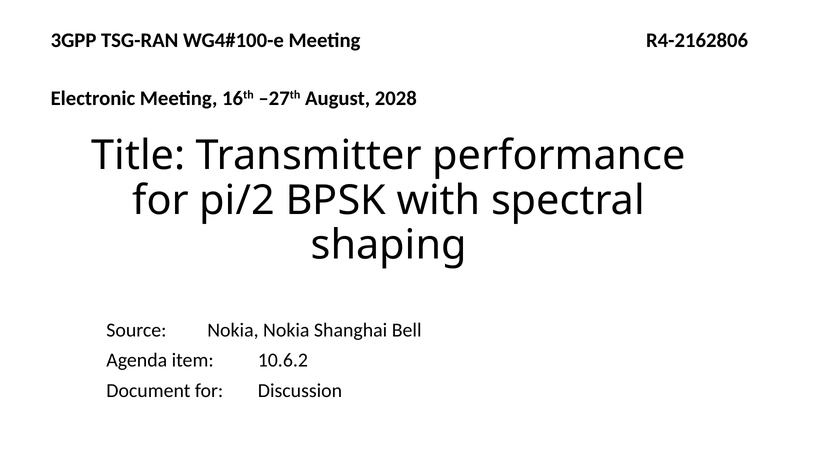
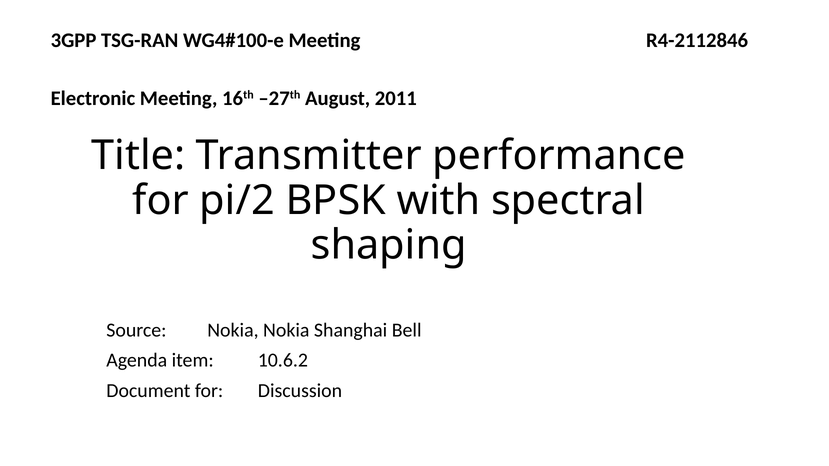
R4-2162806: R4-2162806 -> R4-2112846
2028: 2028 -> 2011
